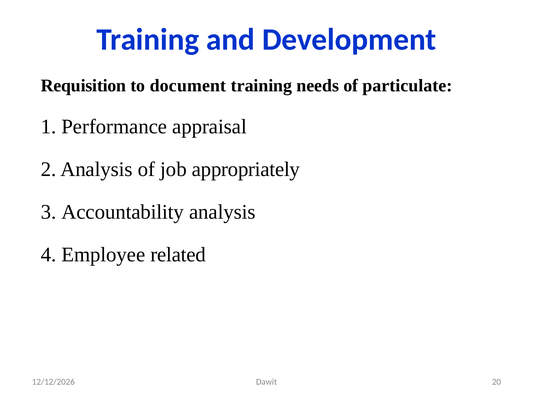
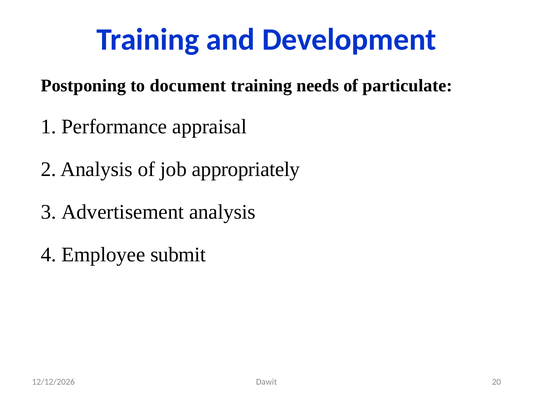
Requisition: Requisition -> Postponing
Accountability: Accountability -> Advertisement
related: related -> submit
